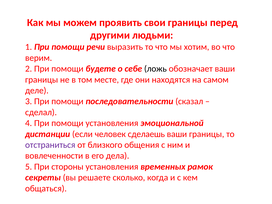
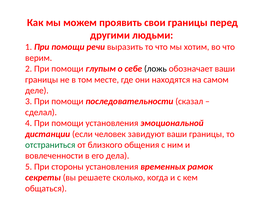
будете: будете -> глупым
сделаешь: сделаешь -> завидуют
отстраниться colour: purple -> green
